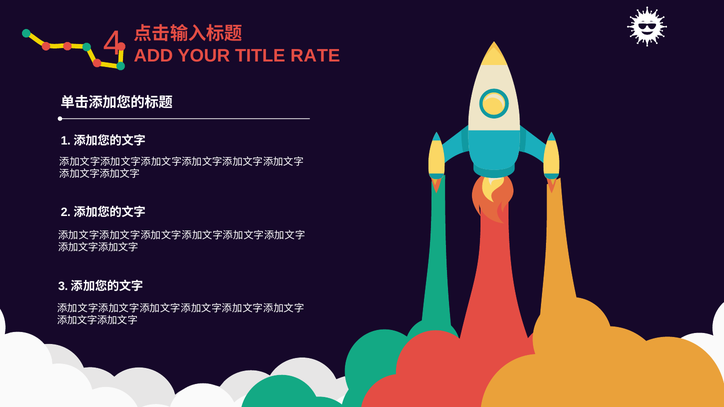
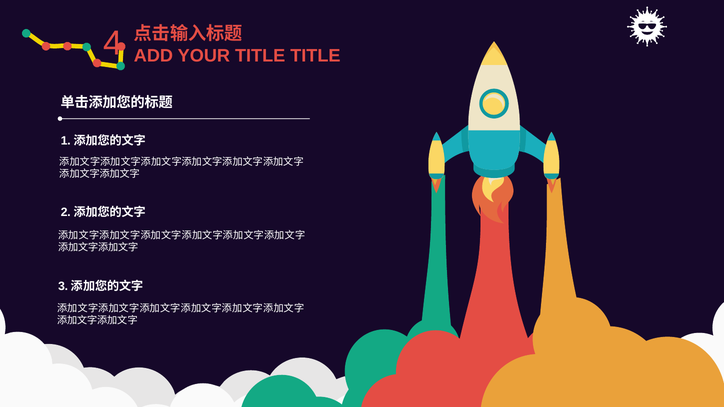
TITLE RATE: RATE -> TITLE
